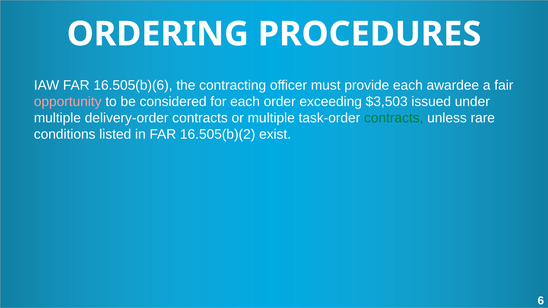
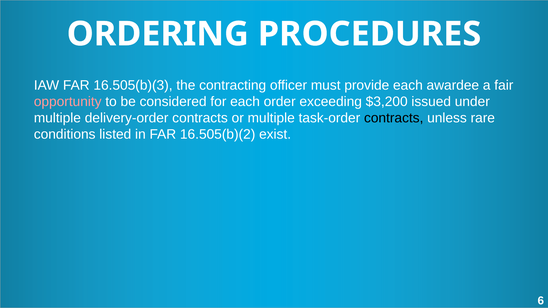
16.505(b)(6: 16.505(b)(6 -> 16.505(b)(3
$3,503: $3,503 -> $3,200
contracts at (394, 118) colour: green -> black
